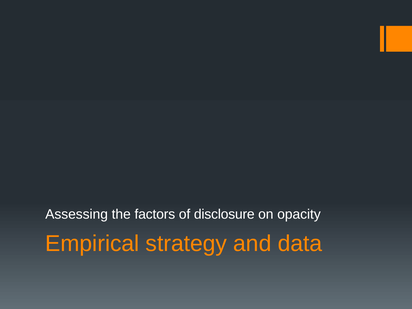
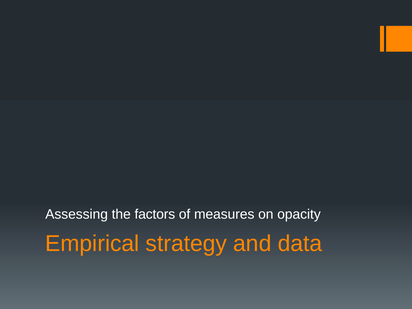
disclosure: disclosure -> measures
